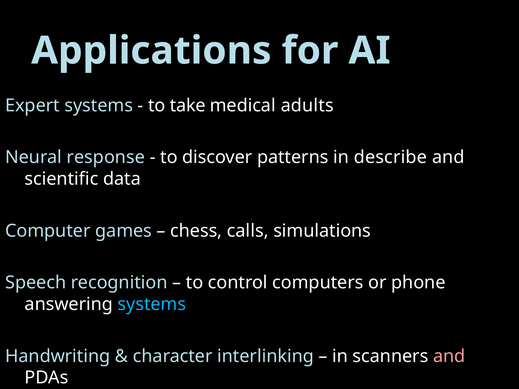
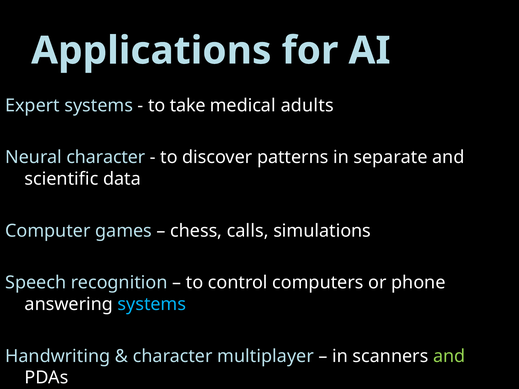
Neural response: response -> character
describe: describe -> separate
interlinking: interlinking -> multiplayer
and at (449, 356) colour: pink -> light green
